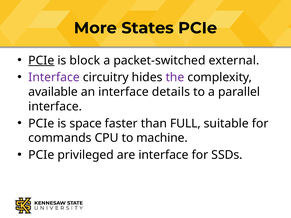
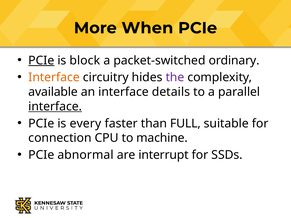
States: States -> When
external: external -> ordinary
Interface at (54, 77) colour: purple -> orange
interface at (55, 107) underline: none -> present
space: space -> every
commands: commands -> connection
privileged: privileged -> abnormal
are interface: interface -> interrupt
